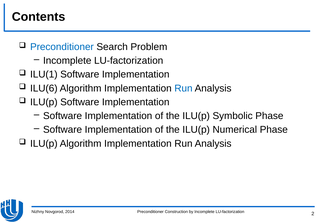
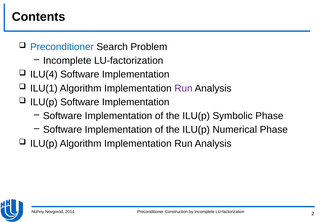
ILU(1: ILU(1 -> ILU(4
ILU(6: ILU(6 -> ILU(1
Run at (183, 88) colour: blue -> purple
